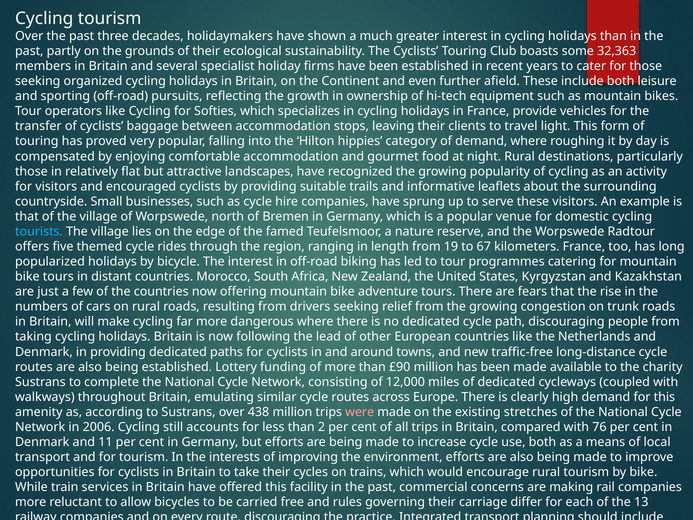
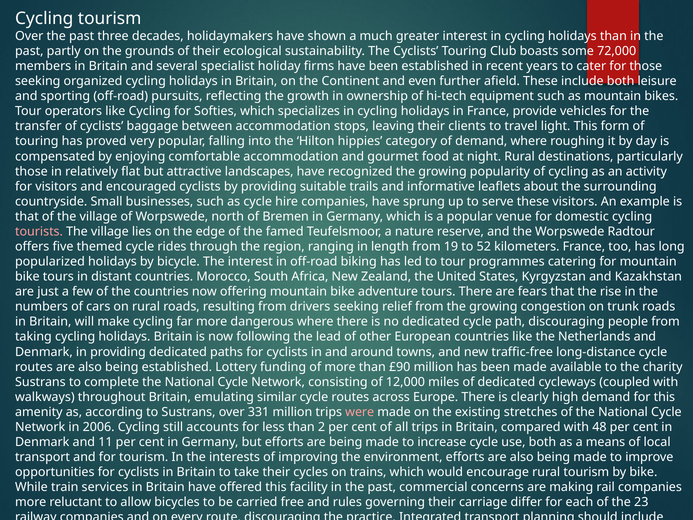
32,363: 32,363 -> 72,000
tourists colour: light blue -> pink
67: 67 -> 52
438: 438 -> 331
76: 76 -> 48
13: 13 -> 23
